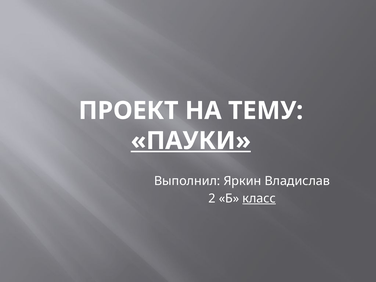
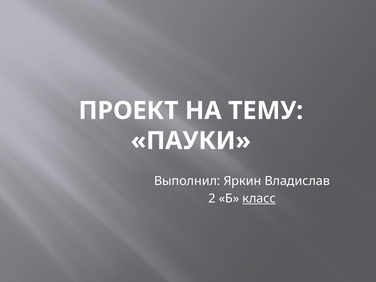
ПАУКИ underline: present -> none
